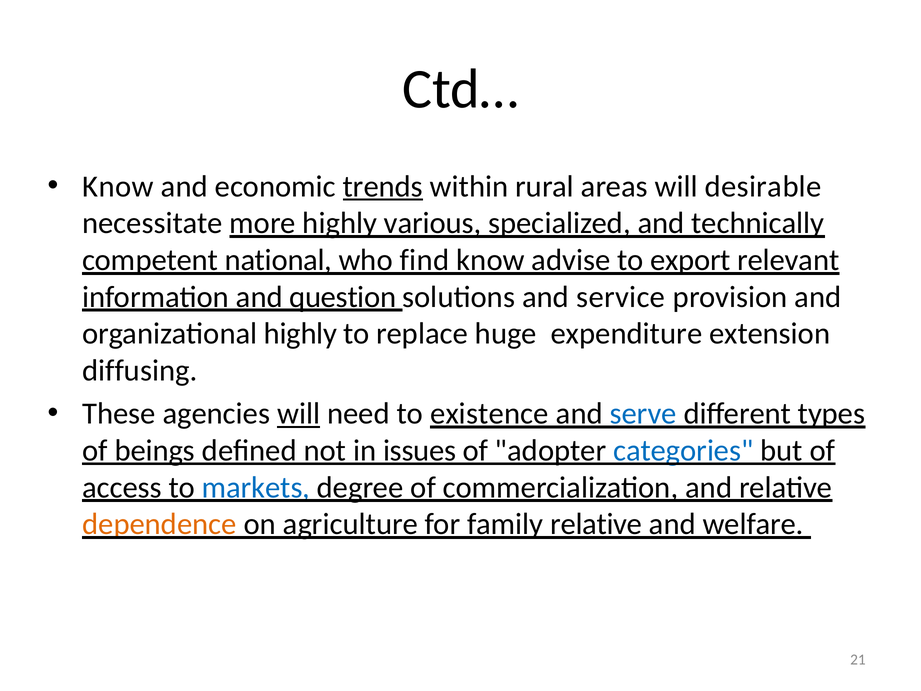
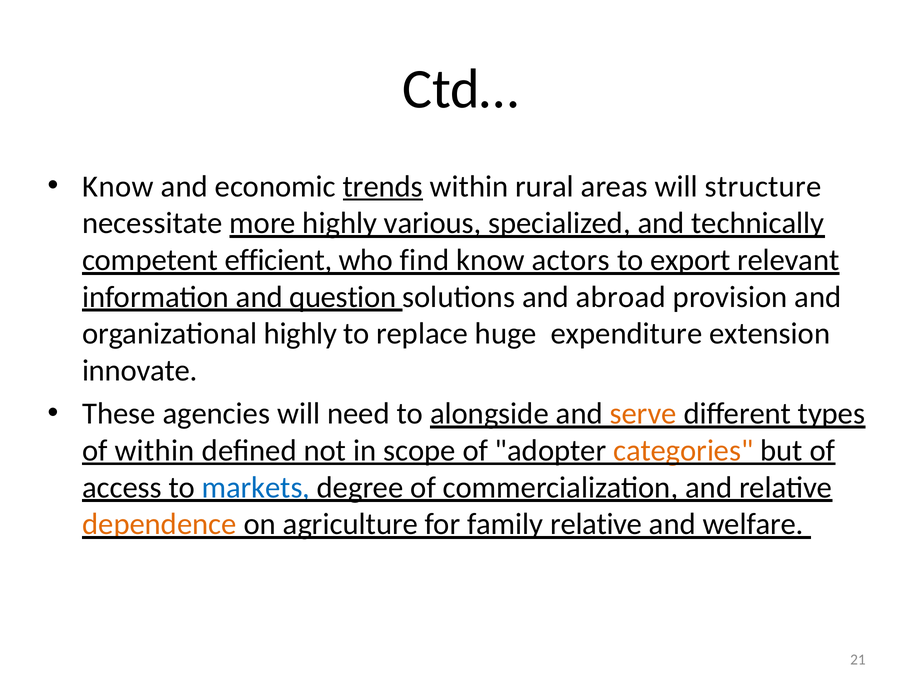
desirable: desirable -> structure
national: national -> efficient
advise: advise -> actors
service: service -> abroad
diffusing: diffusing -> innovate
will at (299, 414) underline: present -> none
existence: existence -> alongside
serve colour: blue -> orange
of beings: beings -> within
issues: issues -> scope
categories colour: blue -> orange
